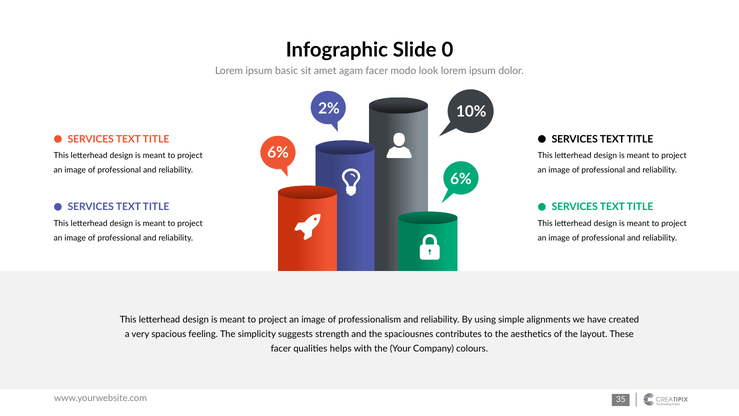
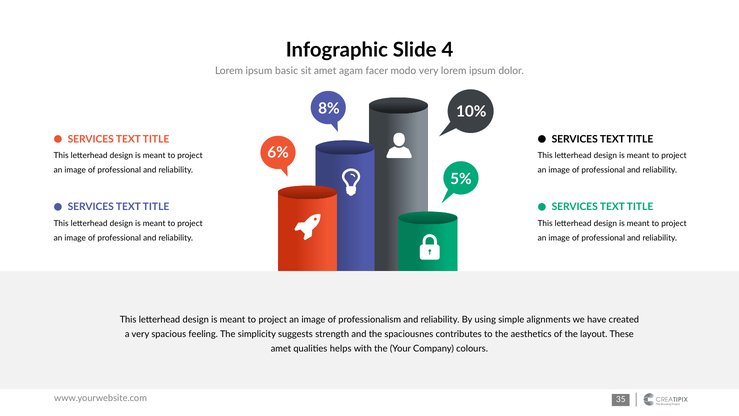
0: 0 -> 4
modo look: look -> very
2%: 2% -> 8%
6% at (461, 179): 6% -> 5%
facer at (281, 348): facer -> amet
